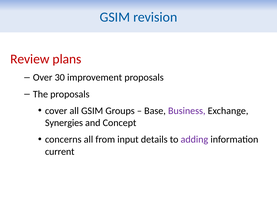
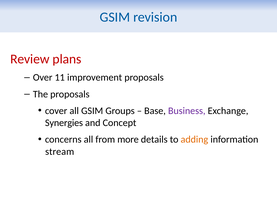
30: 30 -> 11
input: input -> more
adding colour: purple -> orange
current: current -> stream
